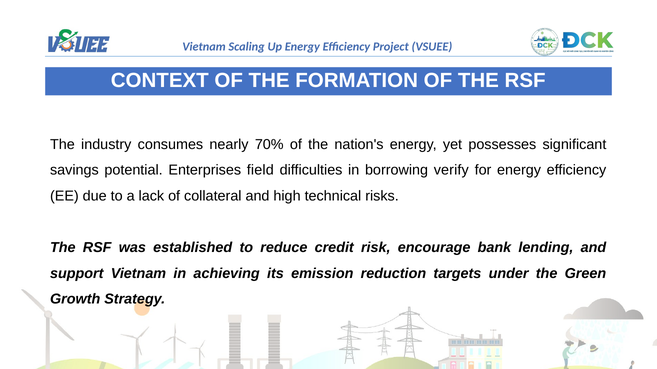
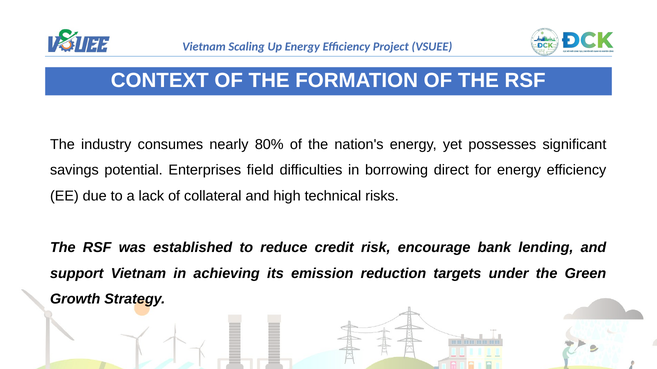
70%: 70% -> 80%
verify: verify -> direct
